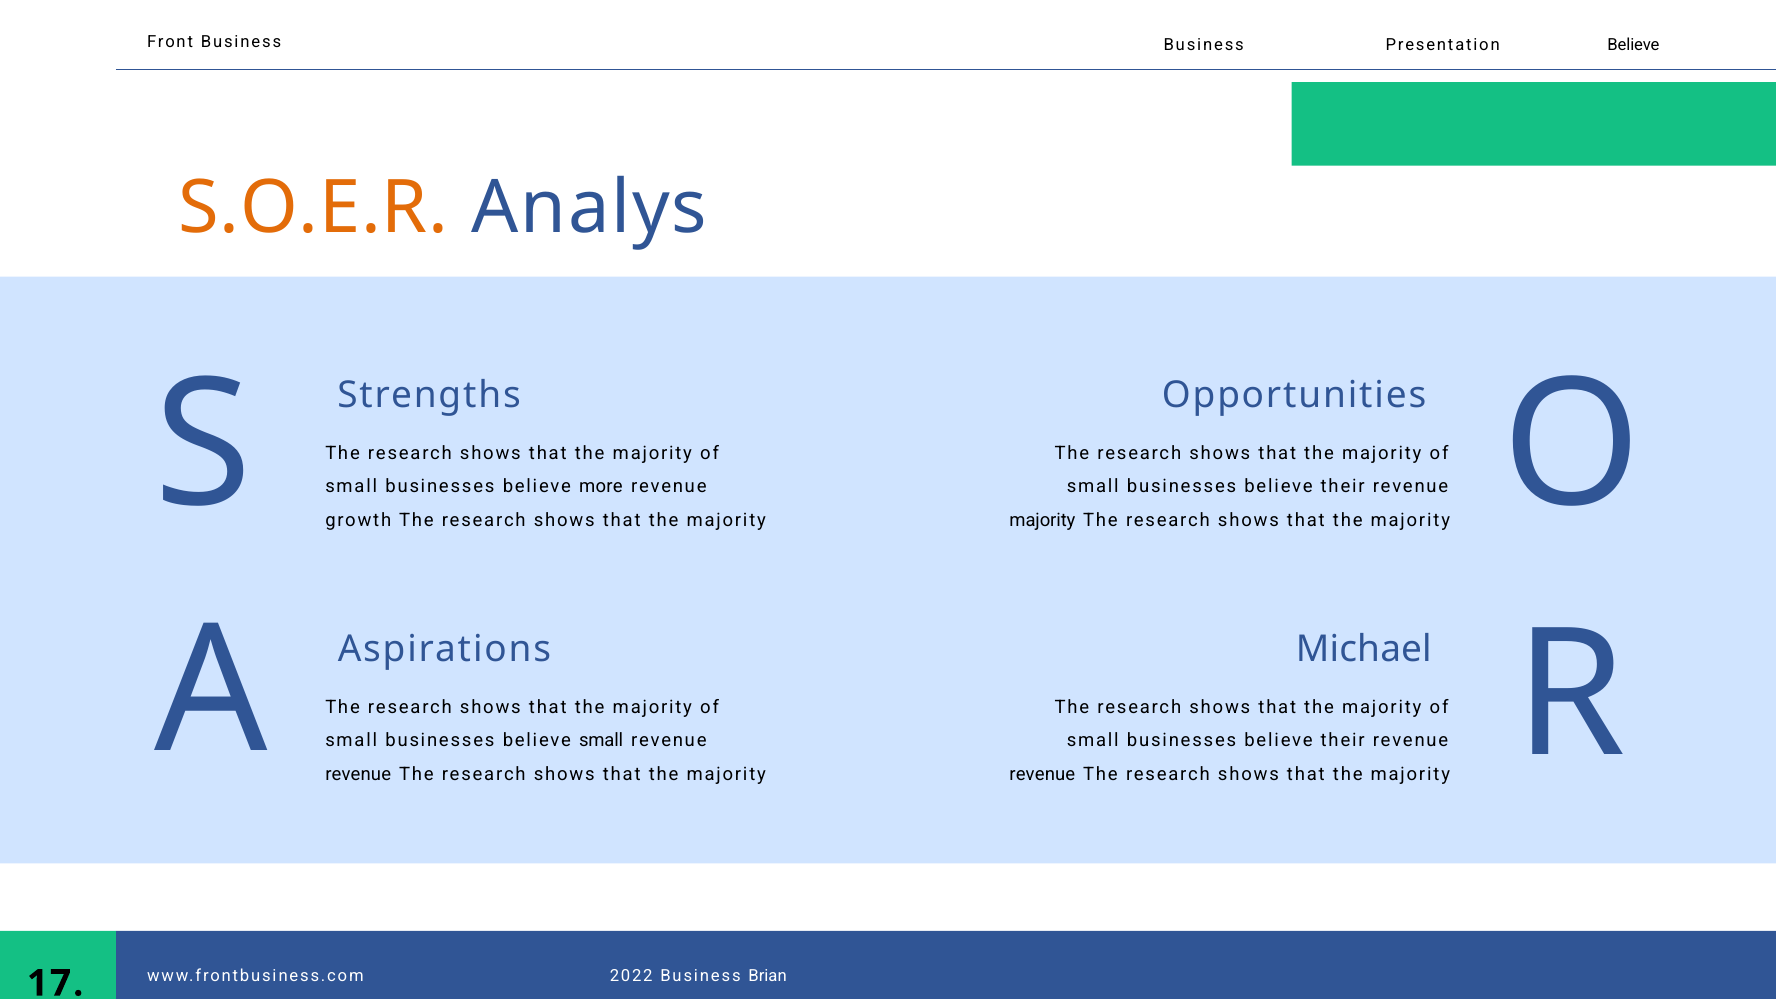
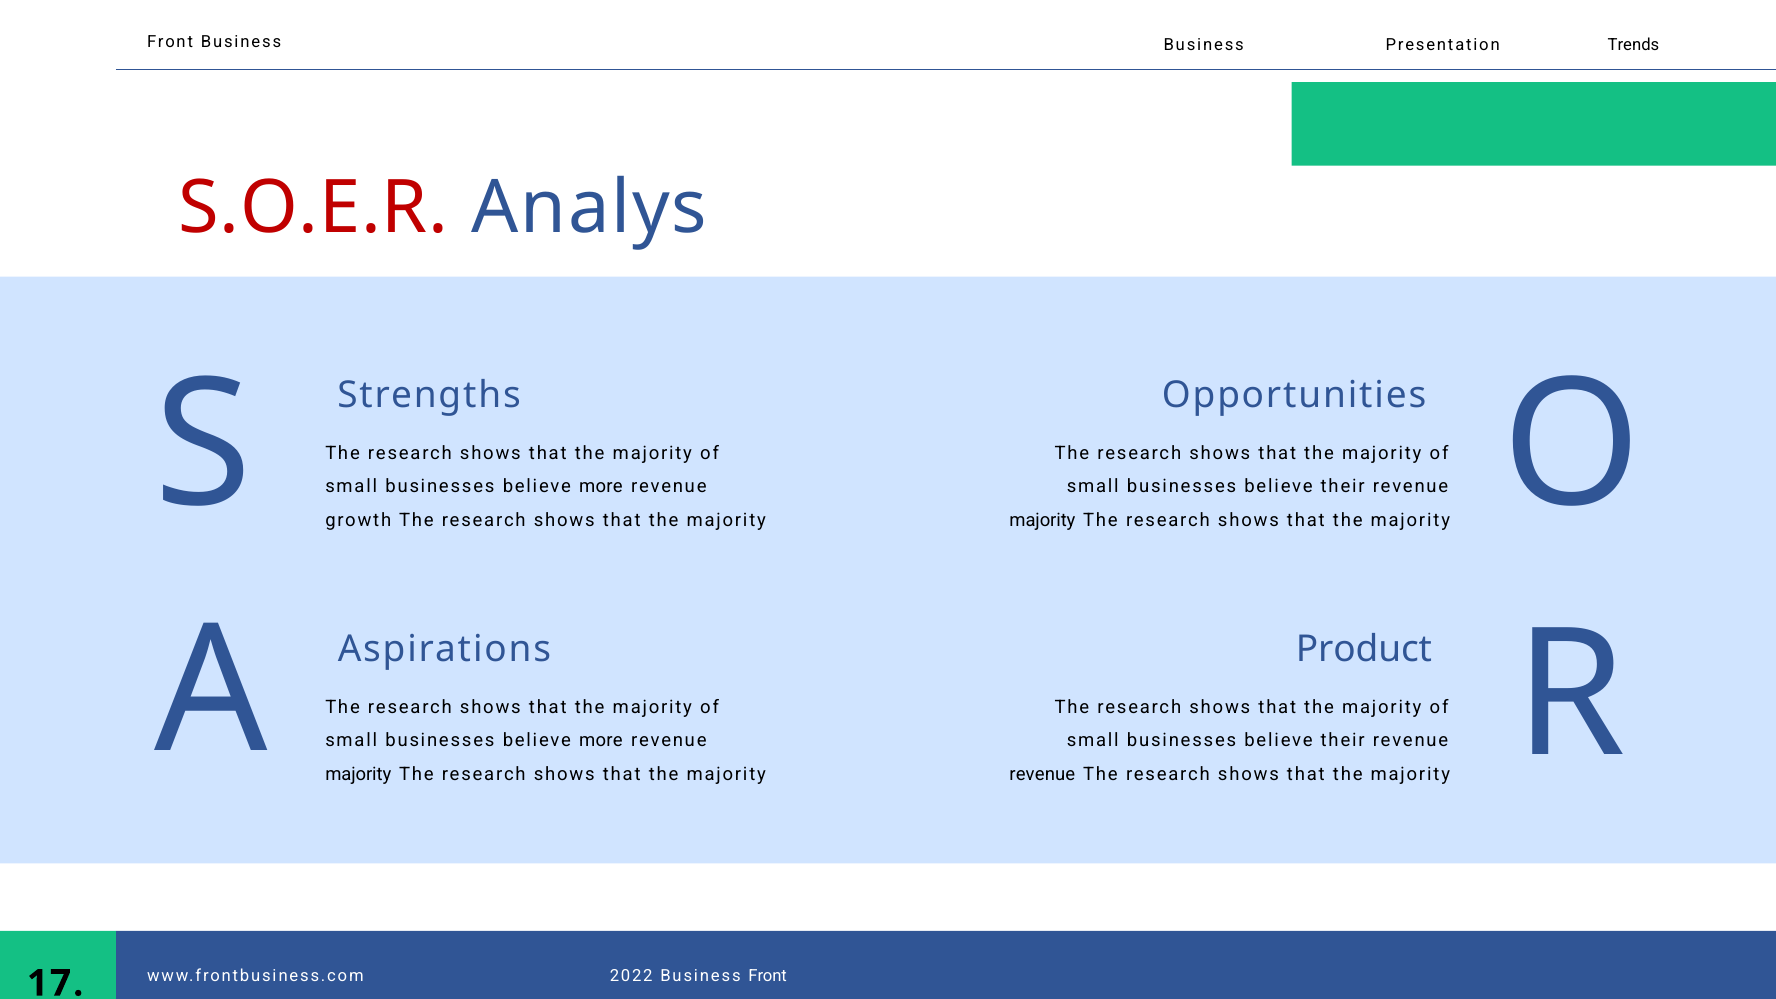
Presentation Believe: Believe -> Trends
S.O.E.R colour: orange -> red
Michael: Michael -> Product
small at (601, 741): small -> more
revenue at (358, 774): revenue -> majority
Business Brian: Brian -> Front
